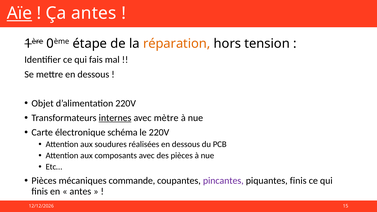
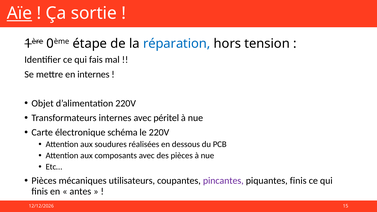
Ça antes: antes -> sortie
réparation colour: orange -> blue
mettre en dessous: dessous -> internes
internes at (115, 118) underline: present -> none
mètre: mètre -> péritel
commande: commande -> utilisateurs
